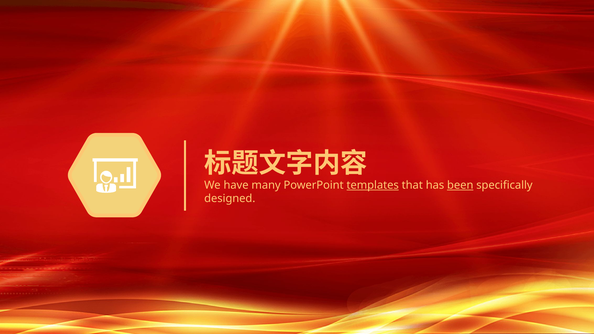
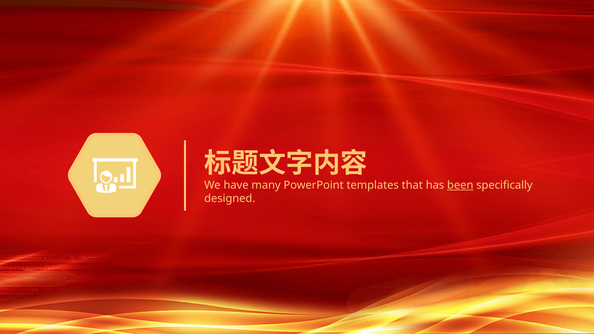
templates underline: present -> none
